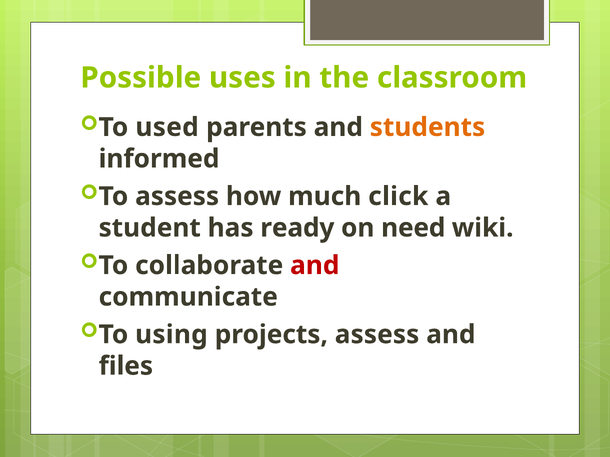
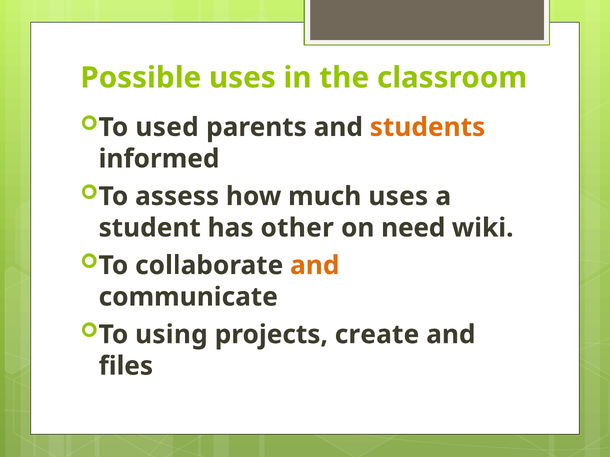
much click: click -> uses
ready: ready -> other
and at (315, 266) colour: red -> orange
projects assess: assess -> create
